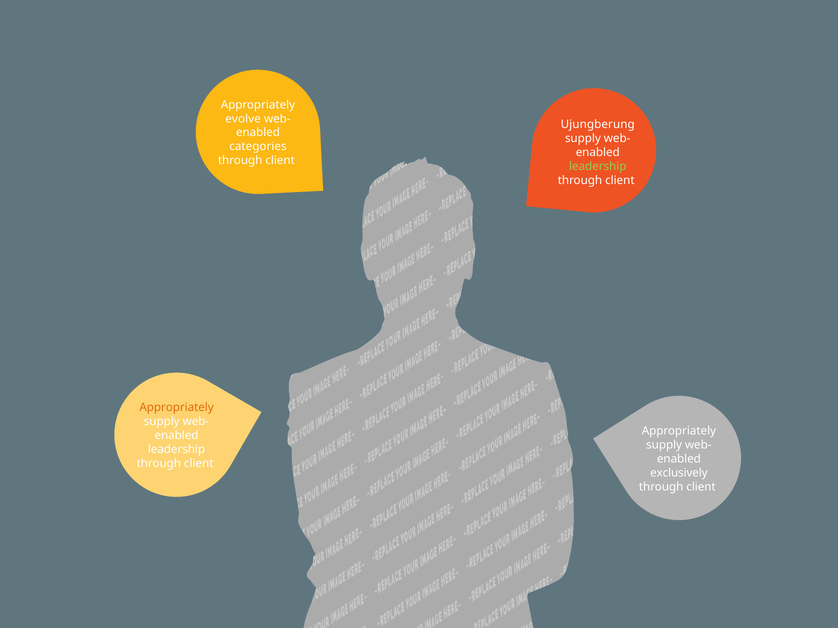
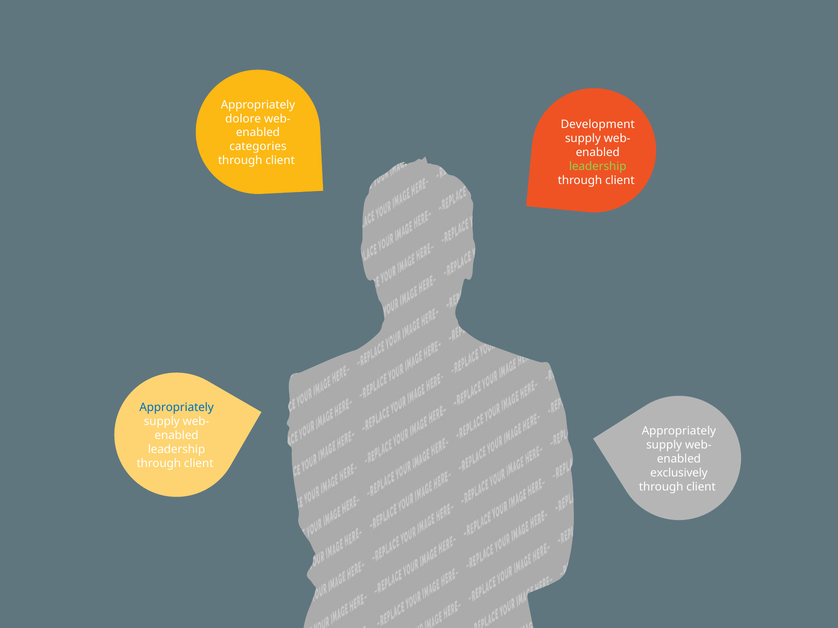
evolve: evolve -> dolore
Ujungberung: Ujungberung -> Development
Appropriately at (177, 408) colour: orange -> blue
